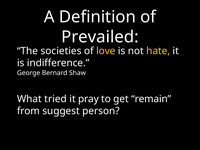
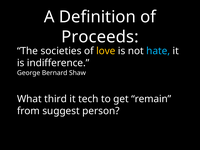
Prevailed: Prevailed -> Proceeds
hate colour: yellow -> light blue
tried: tried -> third
pray: pray -> tech
